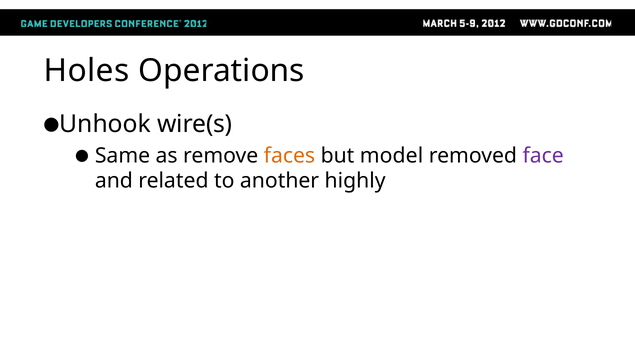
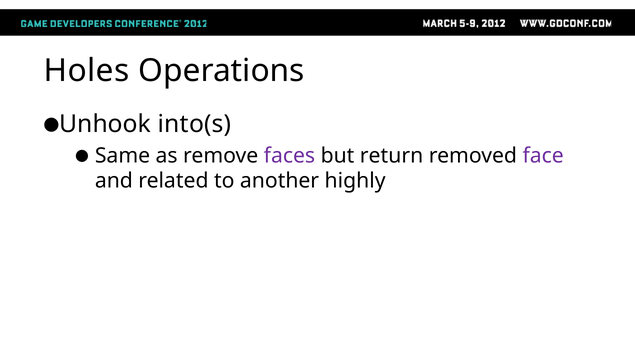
wire(s: wire(s -> into(s
faces colour: orange -> purple
model: model -> return
